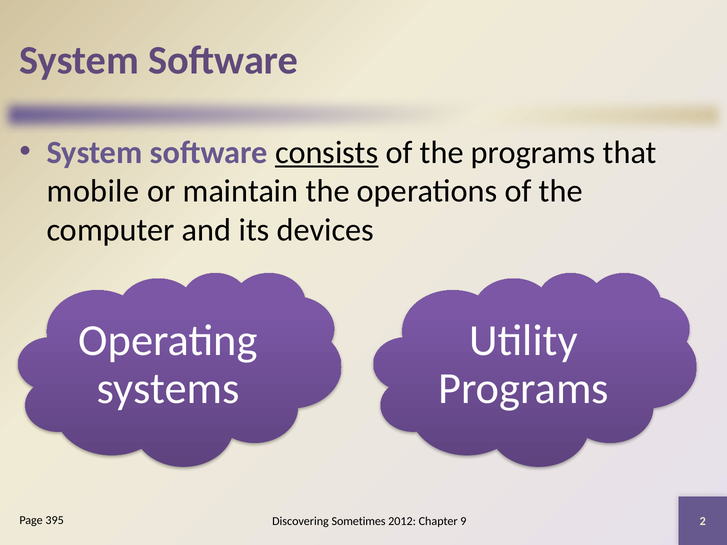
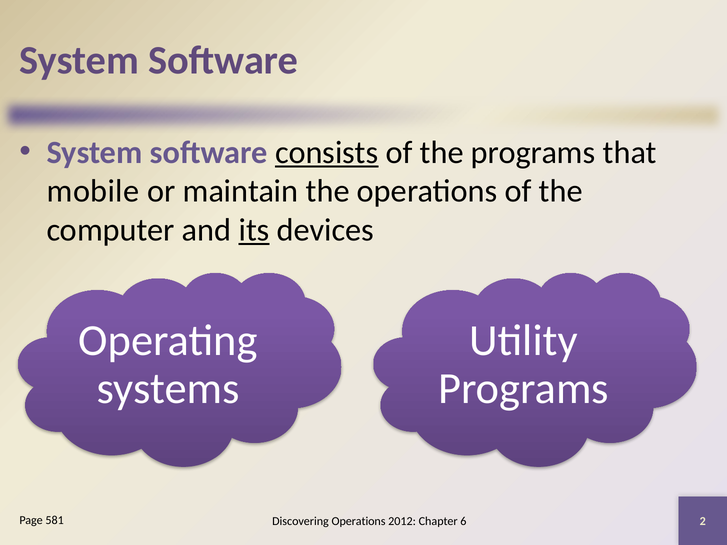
its underline: none -> present
395: 395 -> 581
Discovering Sometimes: Sometimes -> Operations
9: 9 -> 6
